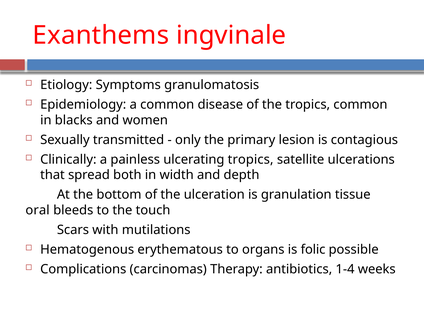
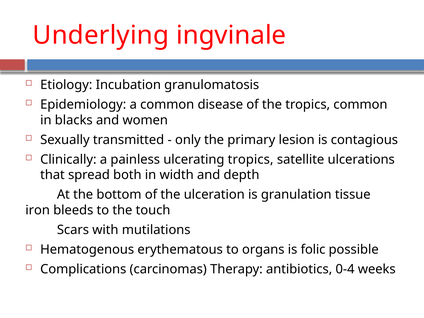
Exanthems: Exanthems -> Underlying
Symptoms: Symptoms -> Incubation
oral: oral -> iron
1-4: 1-4 -> 0-4
